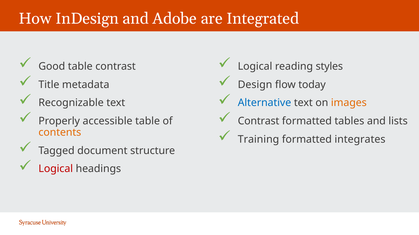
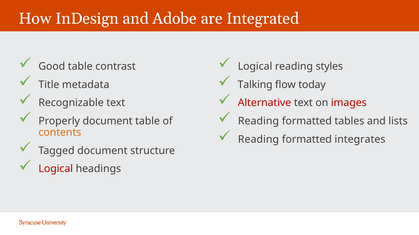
Design: Design -> Talking
Alternative colour: blue -> red
images colour: orange -> red
Properly accessible: accessible -> document
Contrast at (259, 121): Contrast -> Reading
Training at (258, 140): Training -> Reading
